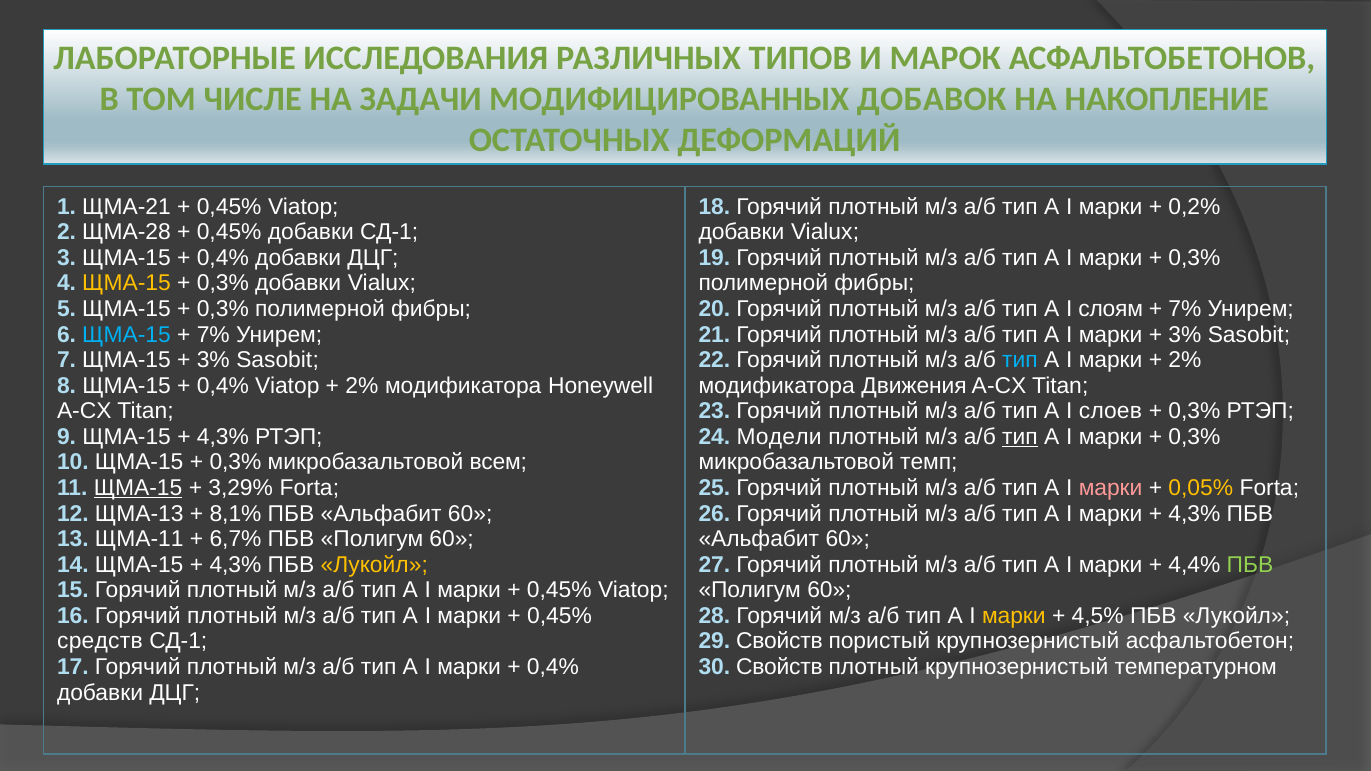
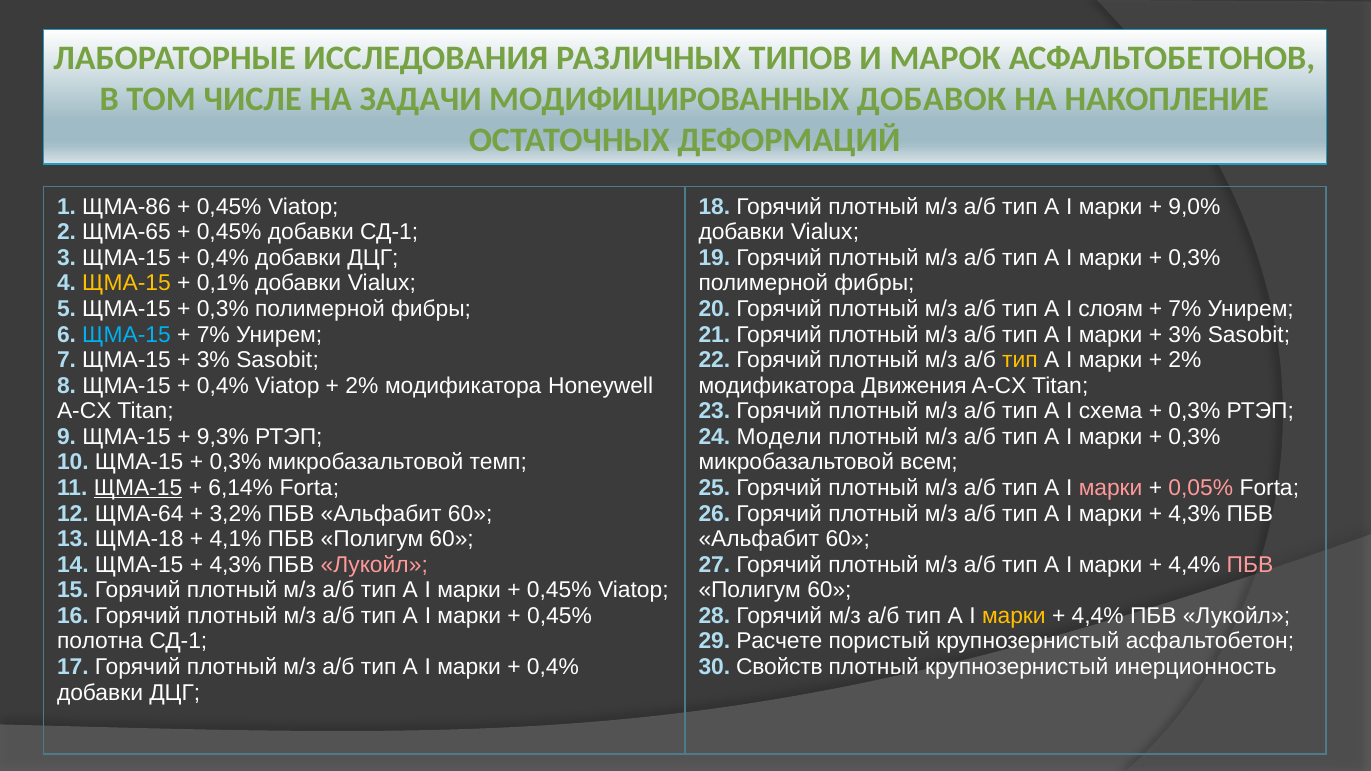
ЩМА-21: ЩМА-21 -> ЩМА-86
0,2%: 0,2% -> 9,0%
ЩМА-28: ЩМА-28 -> ЩМА-65
0,3% at (223, 283): 0,3% -> 0,1%
тип at (1020, 360) colour: light blue -> yellow
слоев: слоев -> схема
4,3% at (223, 437): 4,3% -> 9,3%
тип at (1020, 437) underline: present -> none
всем: всем -> темп
темп: темп -> всем
3,29%: 3,29% -> 6,14%
0,05% colour: yellow -> pink
ЩМА-13: ЩМА-13 -> ЩМА-64
8,1%: 8,1% -> 3,2%
ЩМА-11: ЩМА-11 -> ЩМА-18
6,7%: 6,7% -> 4,1%
Лукойл at (374, 565) colour: yellow -> pink
ПБВ at (1250, 565) colour: light green -> pink
4,5% at (1098, 616): 4,5% -> 4,4%
средств: средств -> полотна
29 Свойств: Свойств -> Расчете
температурном: температурном -> инерционность
